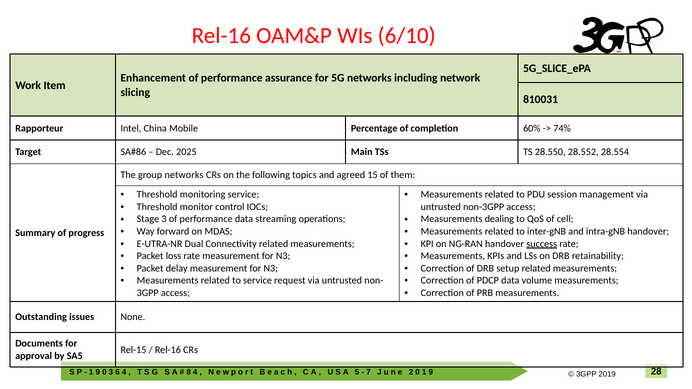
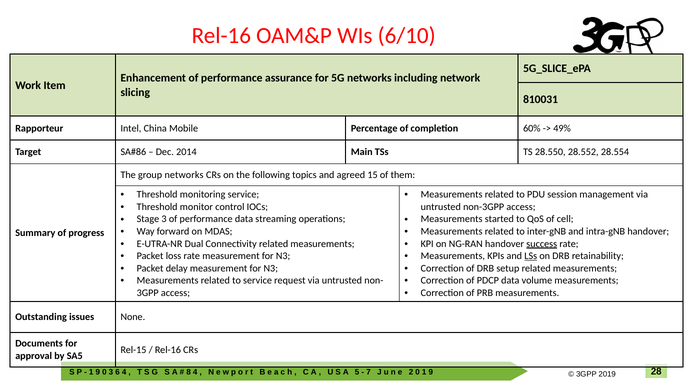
74%: 74% -> 49%
2025: 2025 -> 2014
dealing: dealing -> started
LSs underline: none -> present
